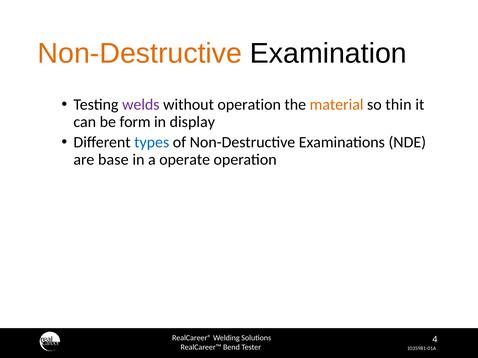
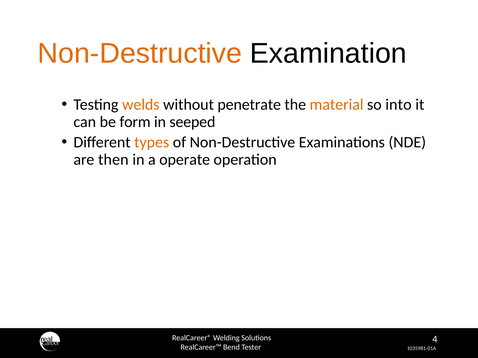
welds colour: purple -> orange
without operation: operation -> penetrate
thin: thin -> into
display: display -> seeped
types colour: blue -> orange
base: base -> then
